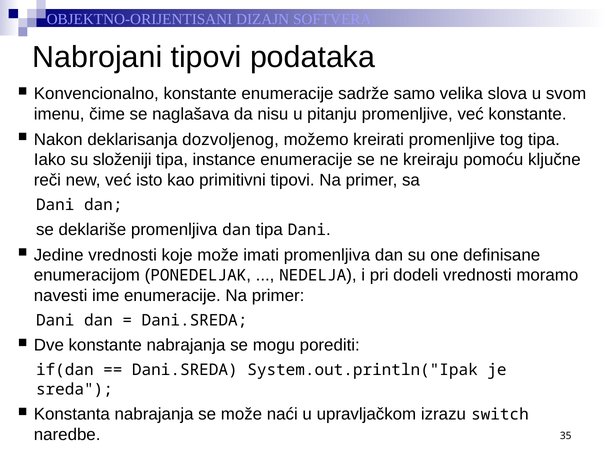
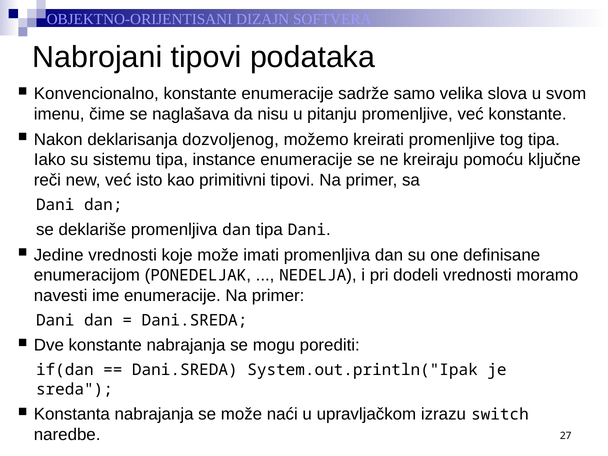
složeniji: složeniji -> sistemu
35: 35 -> 27
